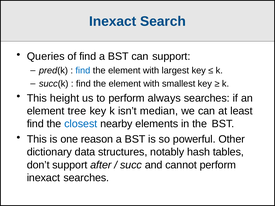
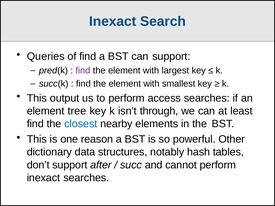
find at (83, 71) colour: blue -> purple
height: height -> output
always: always -> access
median: median -> through
